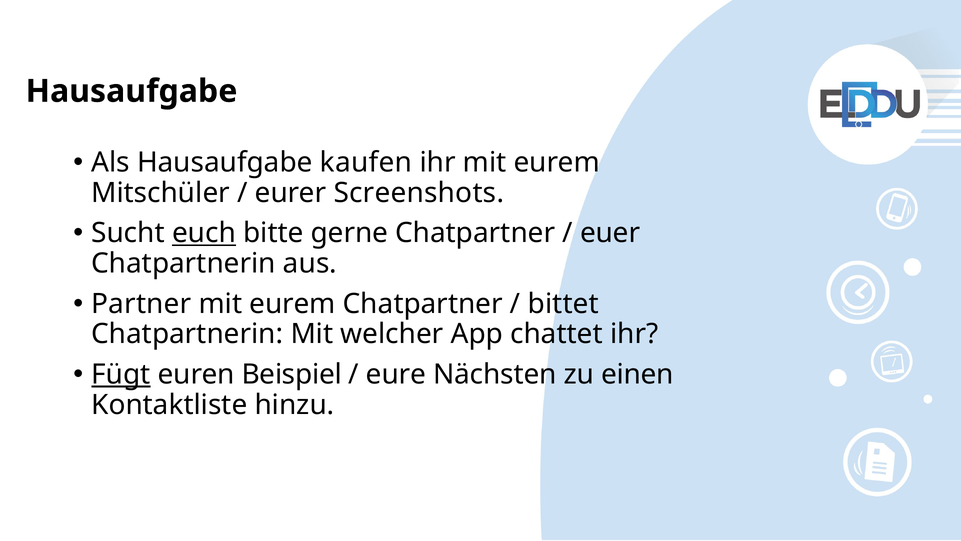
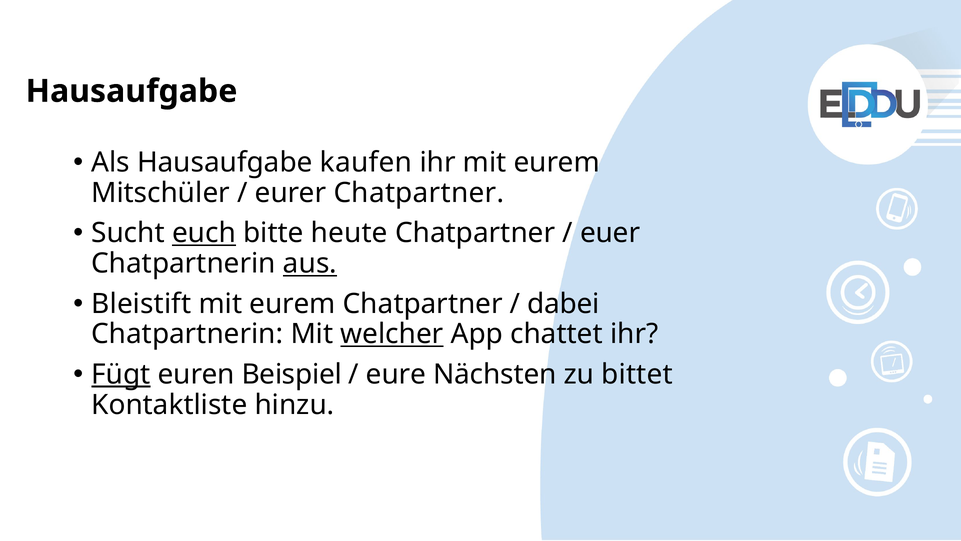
eurer Screenshots: Screenshots -> Chatpartner
gerne: gerne -> heute
aus underline: none -> present
Partner: Partner -> Bleistift
bittet: bittet -> dabei
welcher underline: none -> present
einen: einen -> bittet
